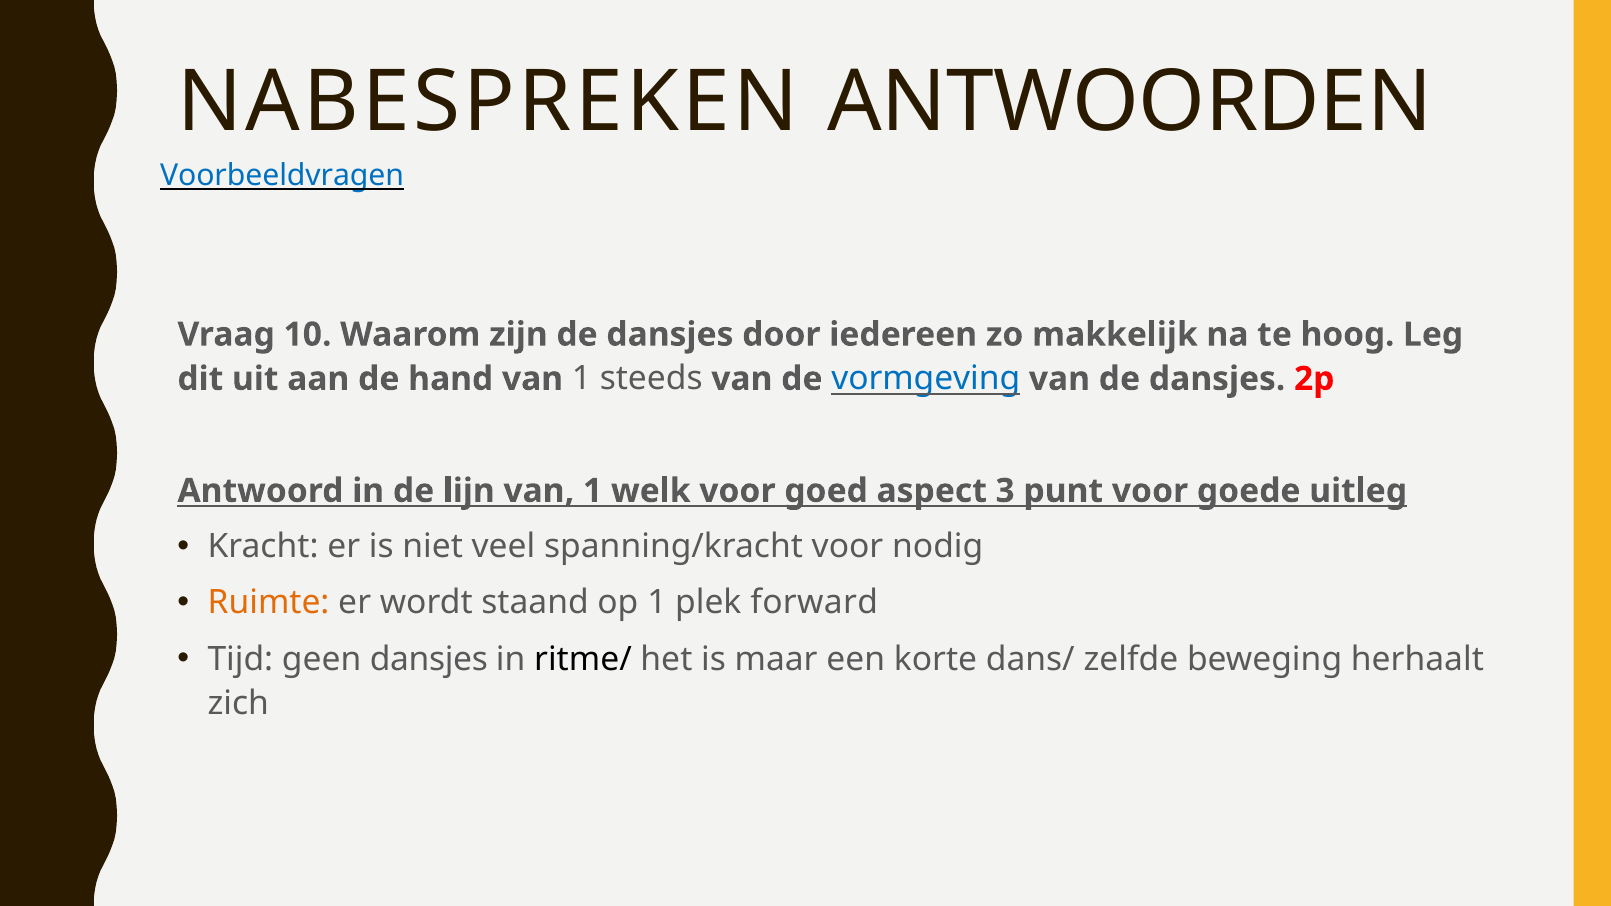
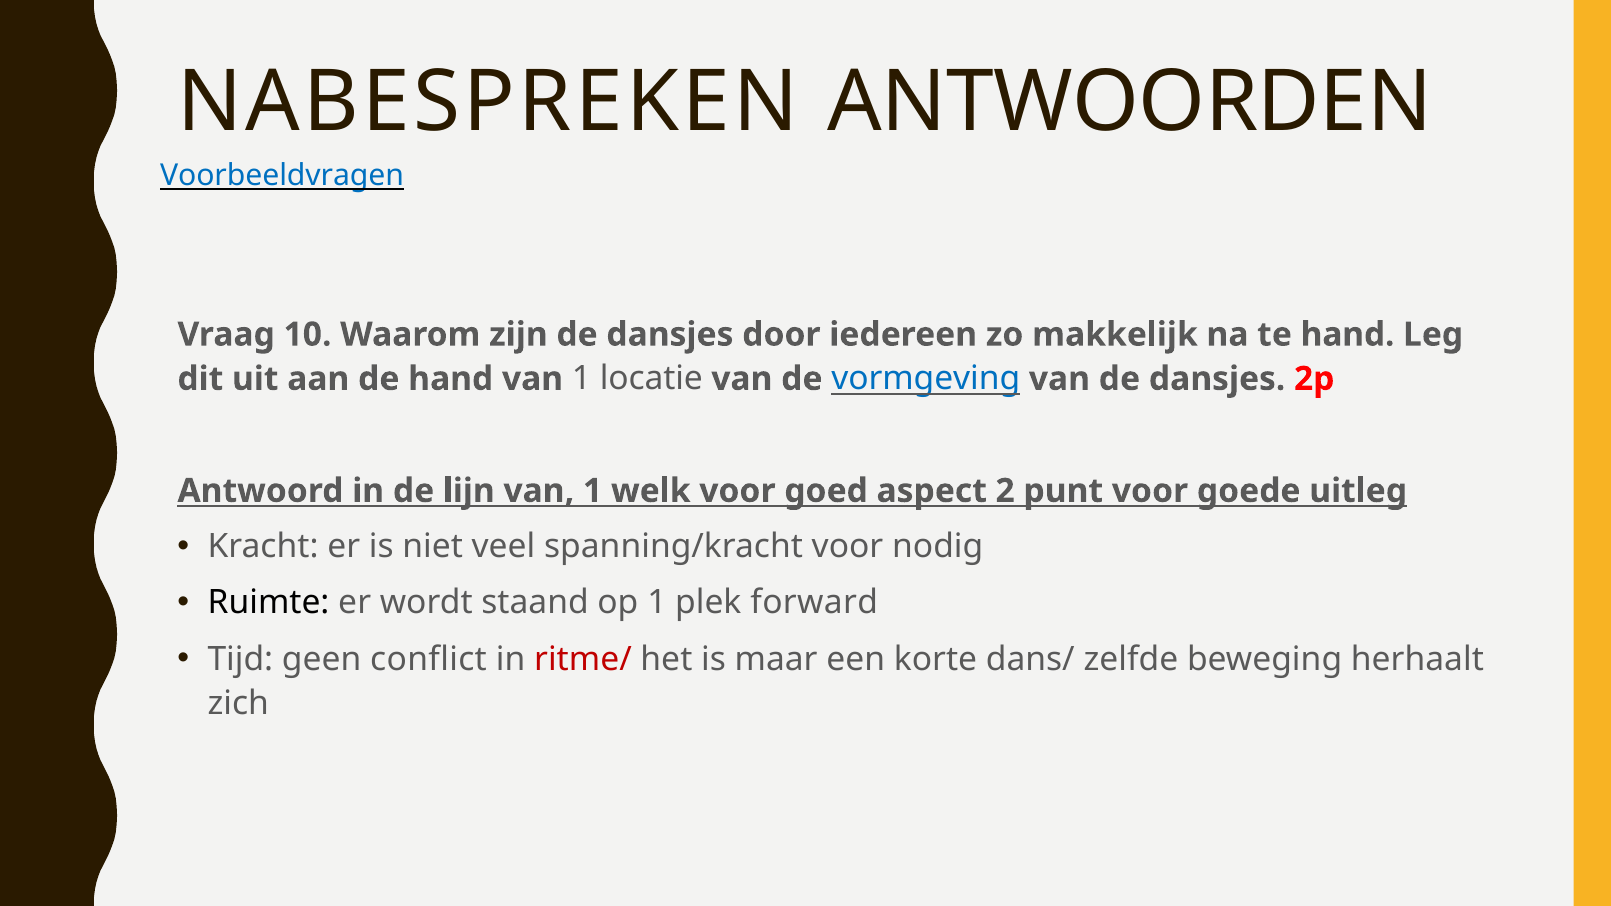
te hoog: hoog -> hand
steeds: steeds -> locatie
3: 3 -> 2
Ruimte colour: orange -> black
geen dansjes: dansjes -> conflict
ritme/ colour: black -> red
